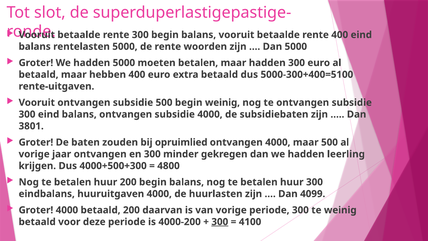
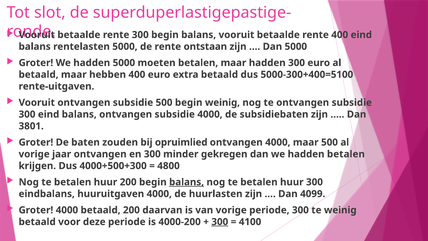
woorden: woorden -> ontstaan
hadden leerling: leerling -> betalen
balans at (187, 182) underline: none -> present
